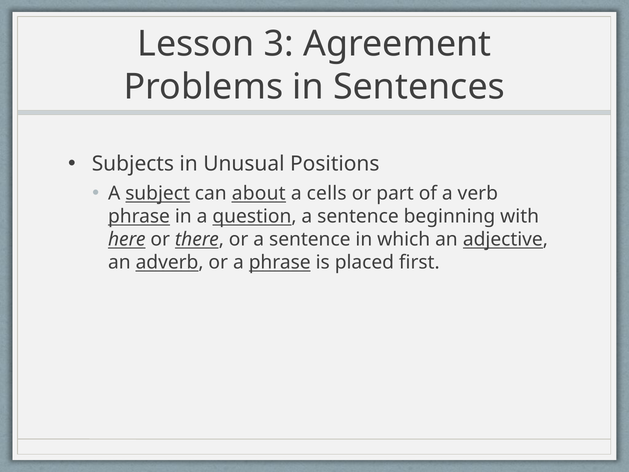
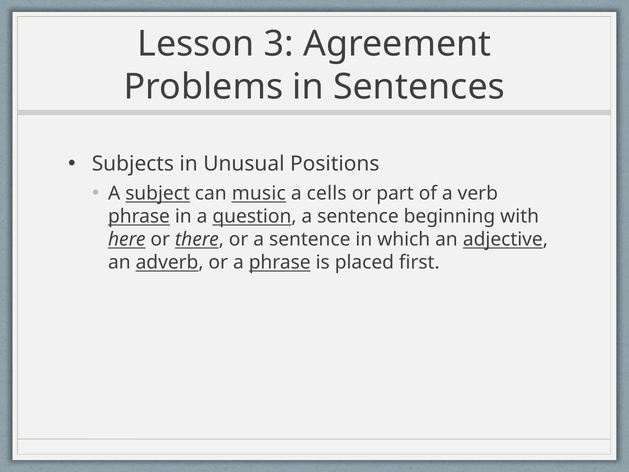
about: about -> music
